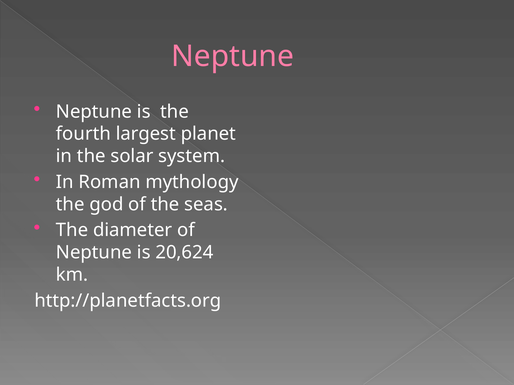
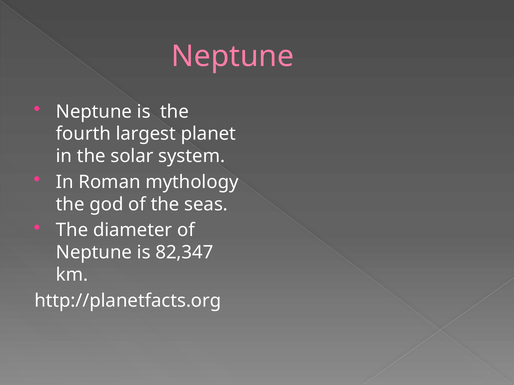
20,624: 20,624 -> 82,347
